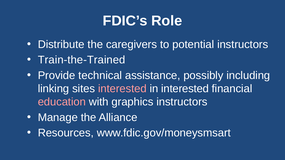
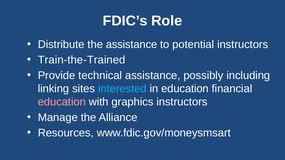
the caregivers: caregivers -> assistance
interested at (122, 89) colour: pink -> light blue
in interested: interested -> education
